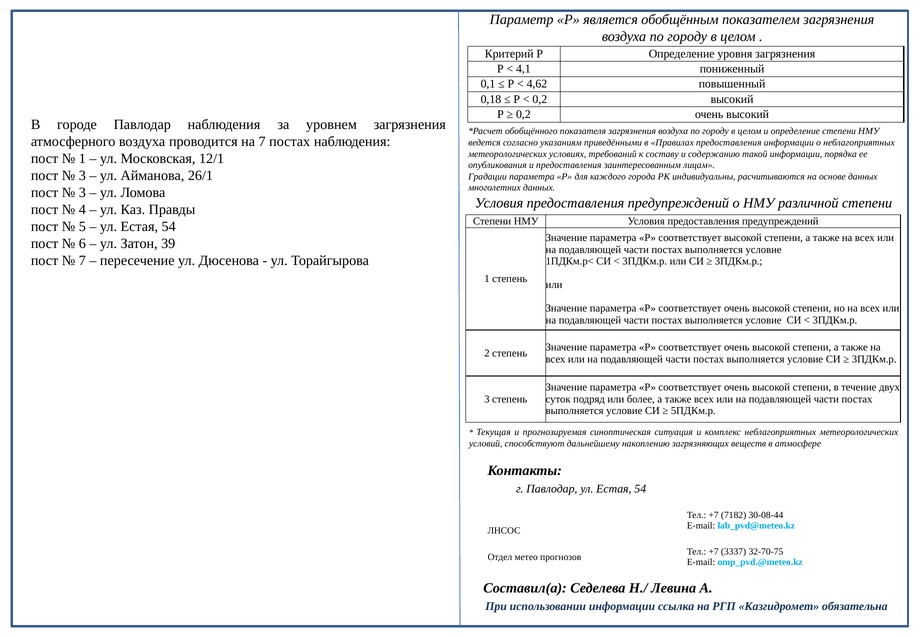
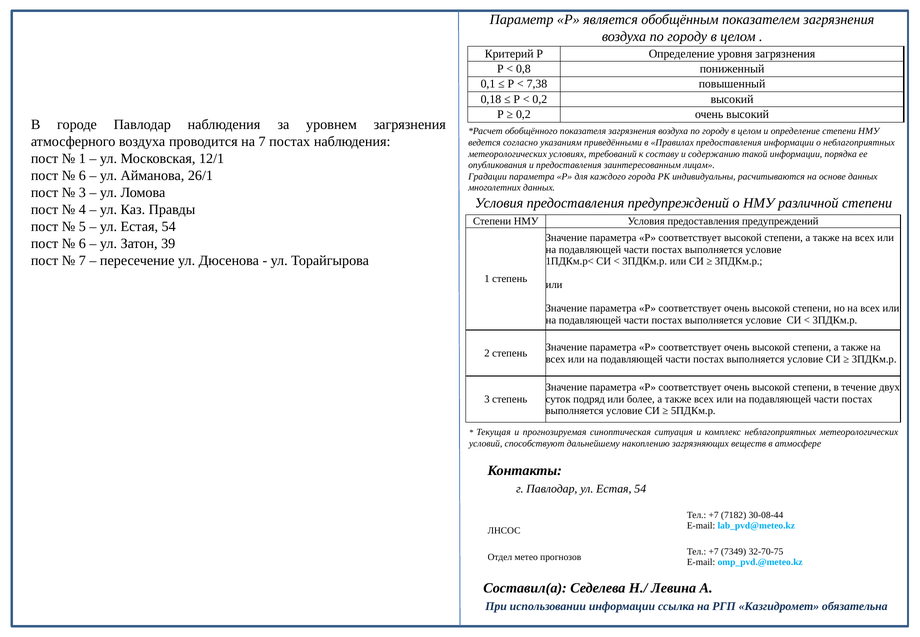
4,1: 4,1 -> 0,8
4,62: 4,62 -> 7,38
3 at (82, 176): 3 -> 6
3337: 3337 -> 7349
